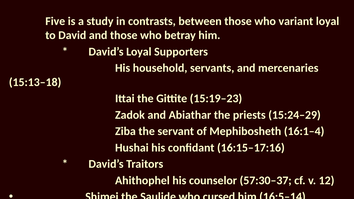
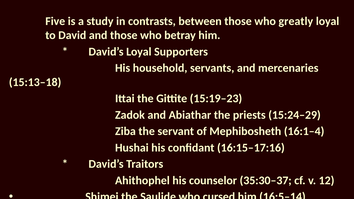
variant: variant -> greatly
57:30–37: 57:30–37 -> 35:30–37
